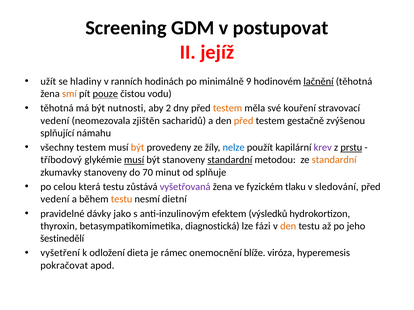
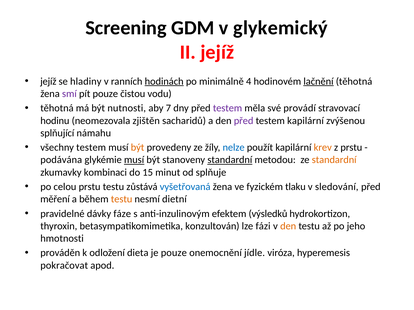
postupovat: postupovat -> glykemický
užít at (48, 81): užít -> jejíž
hodinách underline: none -> present
9: 9 -> 4
smí colour: orange -> purple
pouze at (105, 94) underline: present -> none
2: 2 -> 7
testem at (228, 108) colour: orange -> purple
kouření: kouření -> provádí
vedení at (55, 121): vedení -> hodinu
před at (244, 121) colour: orange -> purple
testem gestačně: gestačně -> kapilární
krev colour: purple -> orange
prstu at (351, 148) underline: present -> none
tříbodový: tříbodový -> podávána
zkumavky stanoveny: stanoveny -> kombinaci
70: 70 -> 15
celou která: která -> prstu
vyšetřovaná colour: purple -> blue
vedení at (55, 199): vedení -> měření
jako: jako -> fáze
diagnostická: diagnostická -> konzultován
šestinedělí: šestinedělí -> hmotnosti
vyšetření: vyšetření -> prováděn
je rámec: rámec -> pouze
blíže: blíže -> jídle
